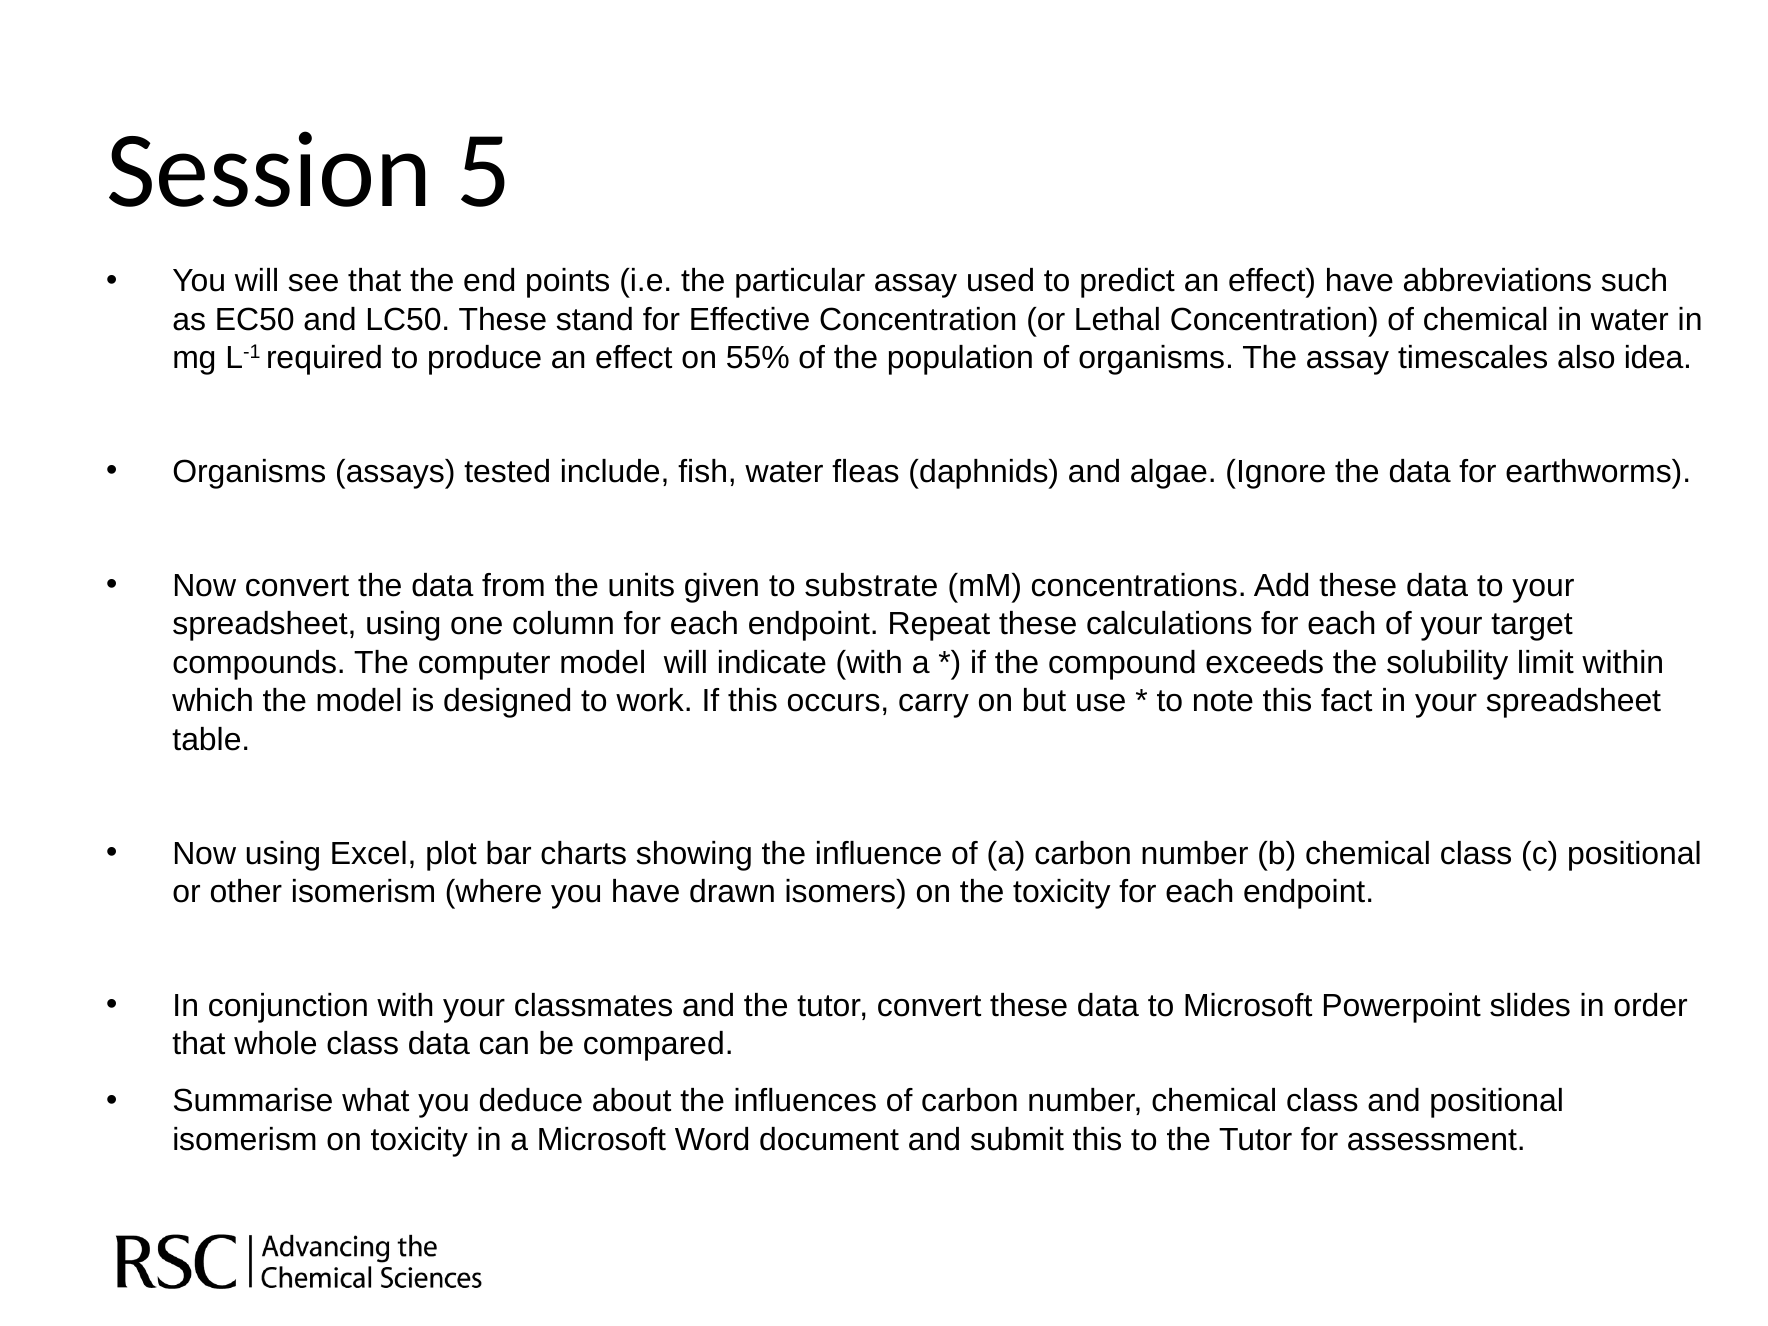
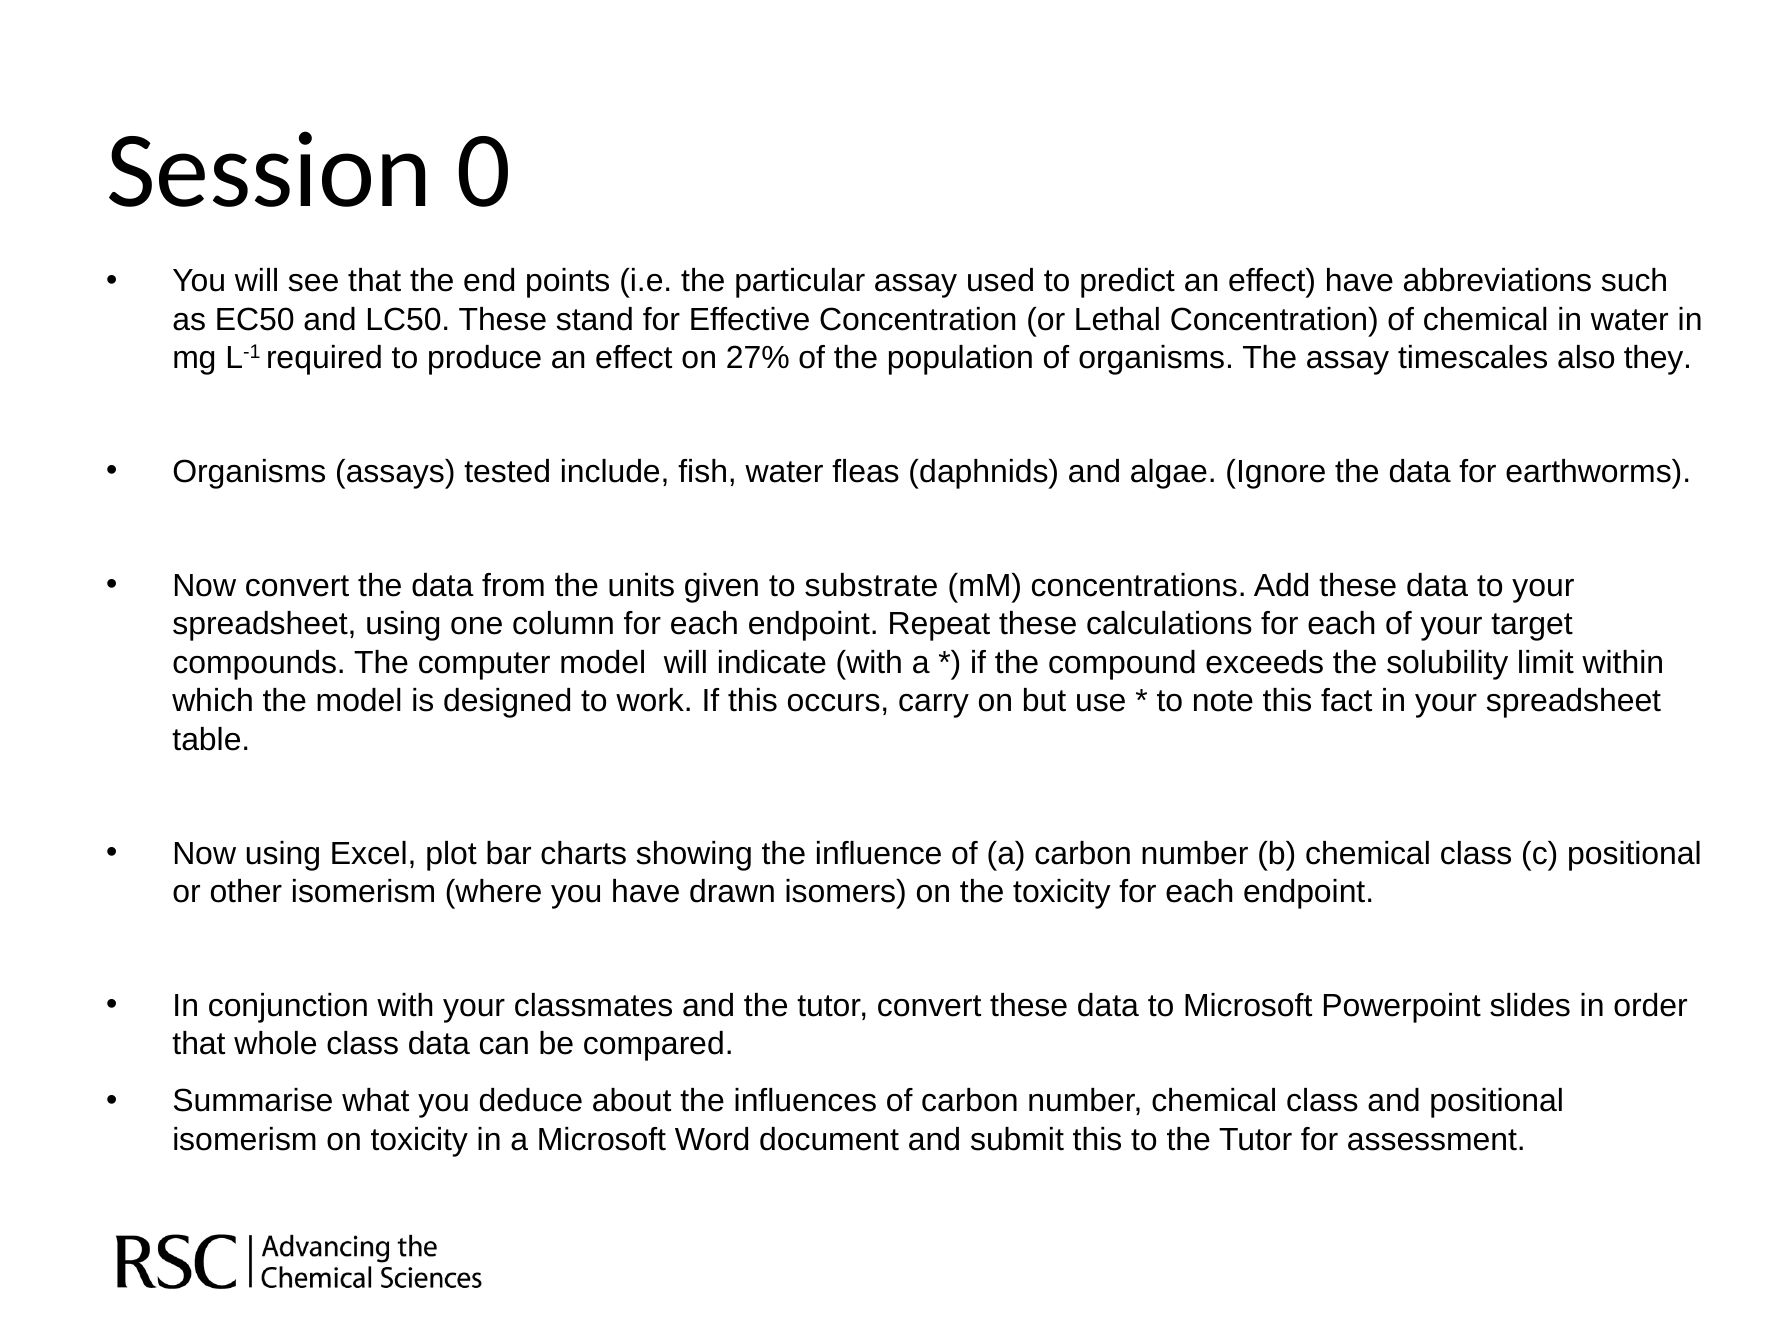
5: 5 -> 0
55%: 55% -> 27%
idea: idea -> they
